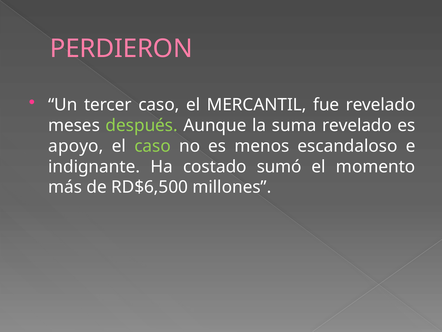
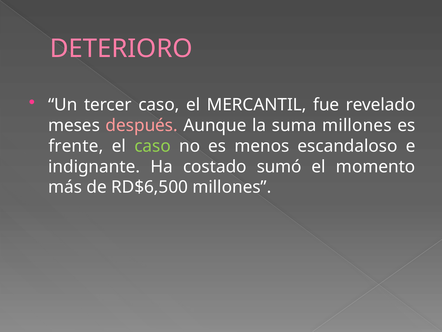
PERDIERON: PERDIERON -> DETERIORO
después colour: light green -> pink
suma revelado: revelado -> millones
apoyo: apoyo -> frente
